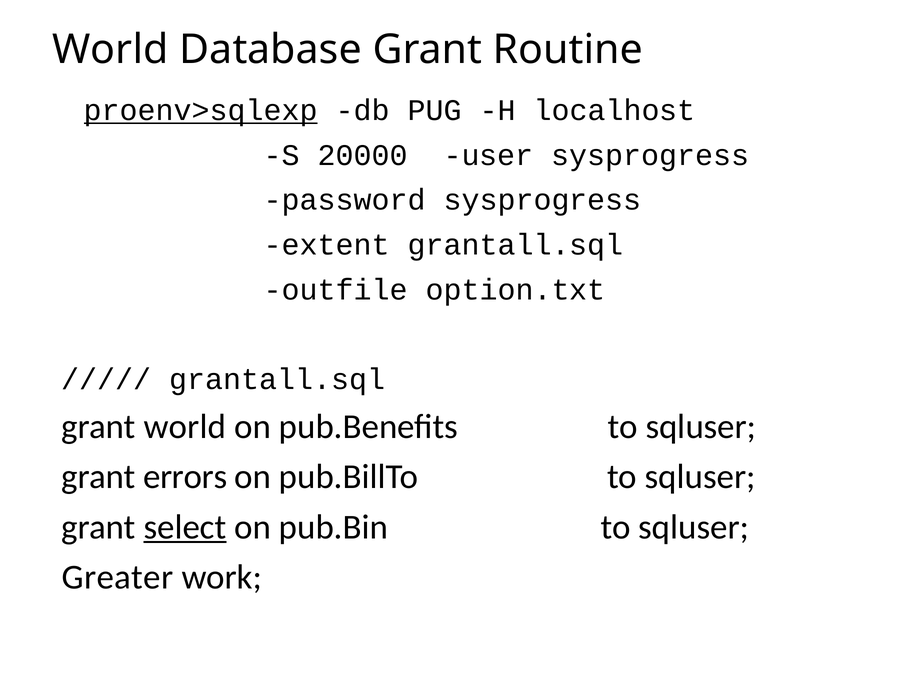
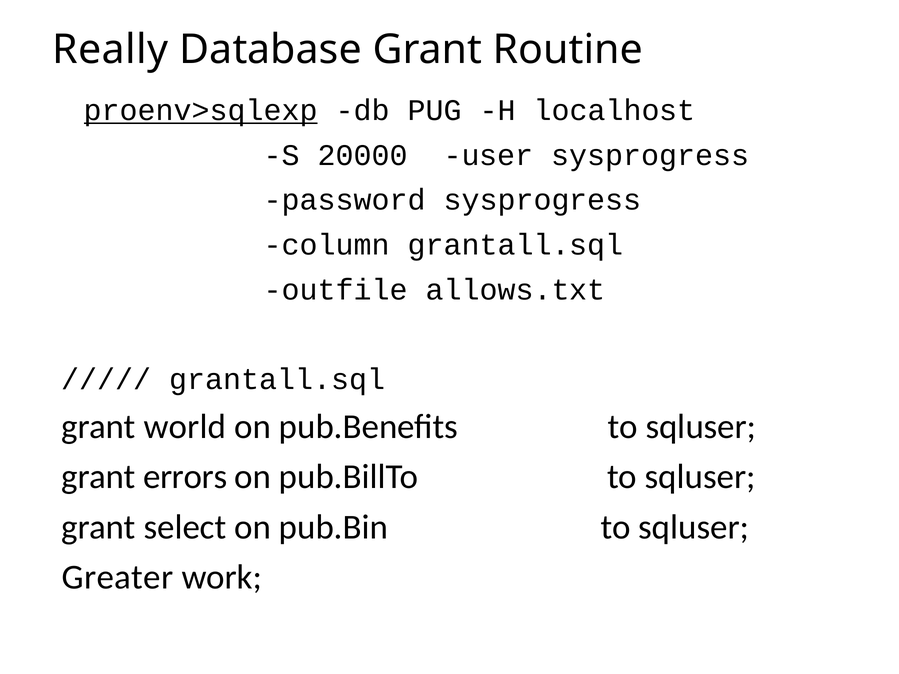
World at (110, 50): World -> Really
extent: extent -> column
option.txt: option.txt -> allows.txt
select underline: present -> none
